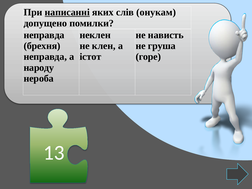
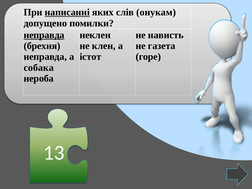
неправда at (44, 35) underline: none -> present
груша: груша -> газета
народу: народу -> собака
